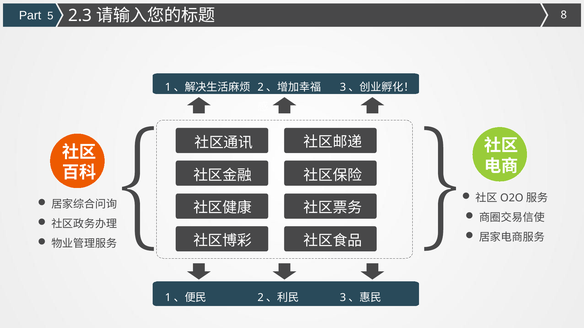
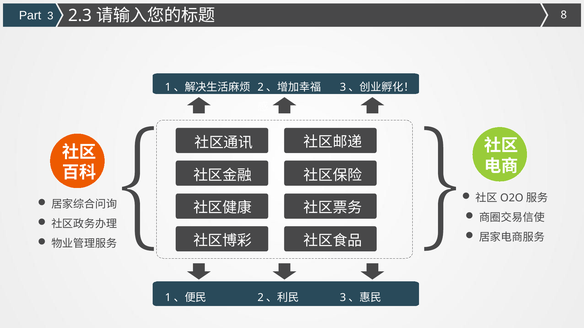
5: 5 -> 3
